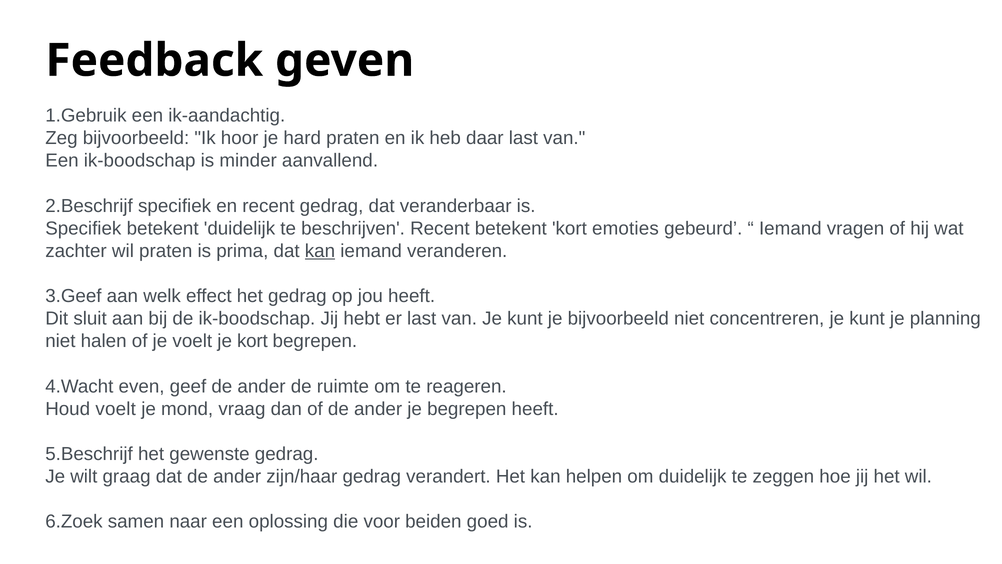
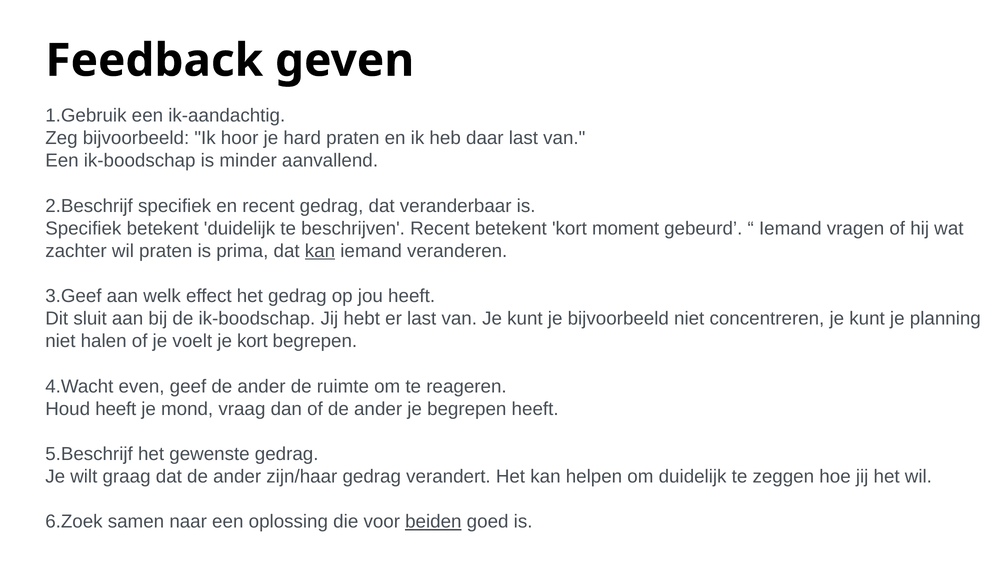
emoties: emoties -> moment
Houd voelt: voelt -> heeft
beiden underline: none -> present
